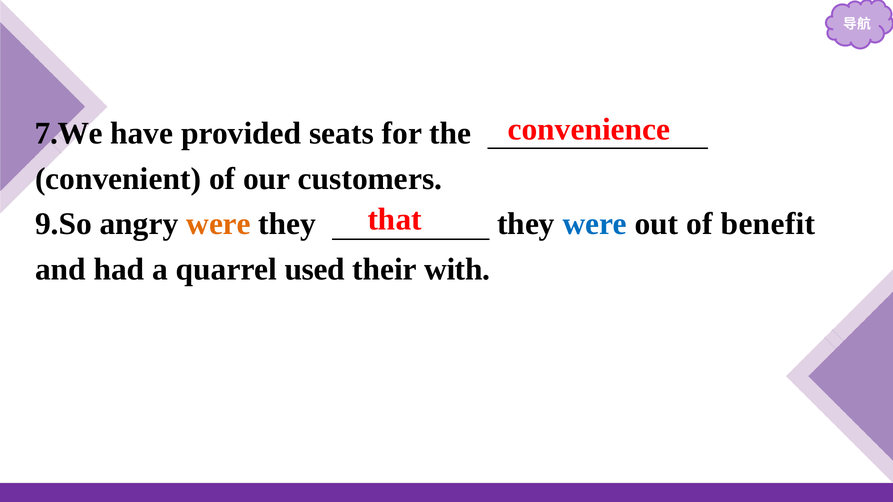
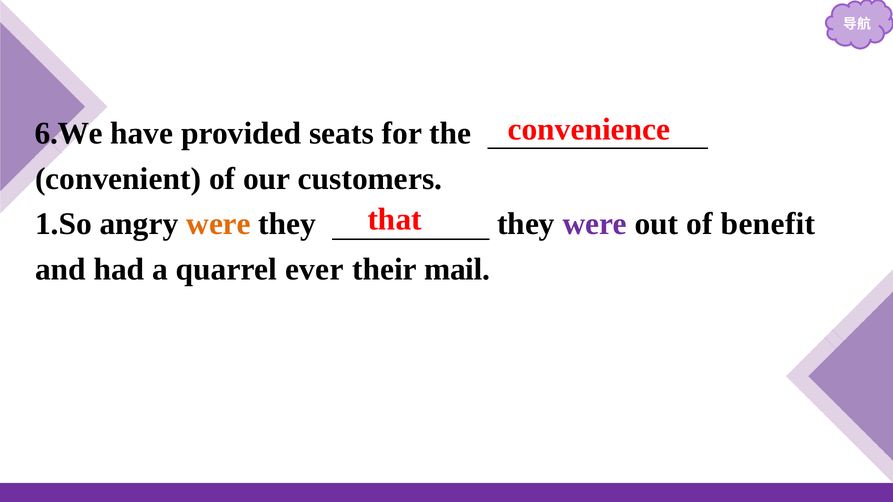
7.We: 7.We -> 6.We
9.So: 9.So -> 1.So
were at (595, 224) colour: blue -> purple
used: used -> ever
with: with -> mail
